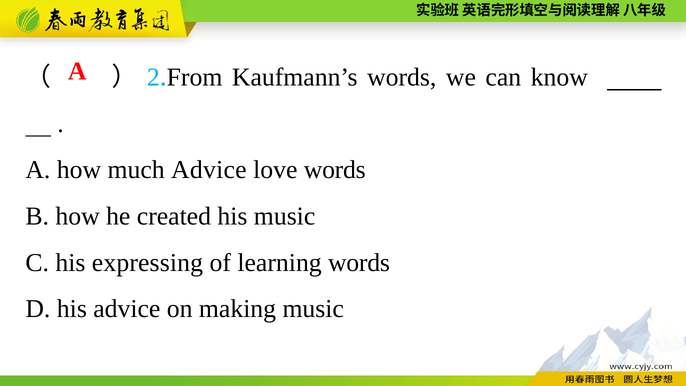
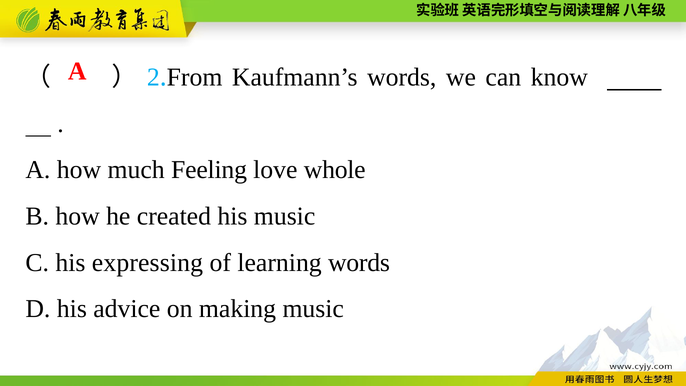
much Advice: Advice -> Feeling
love words: words -> whole
